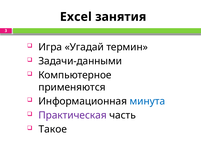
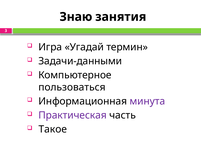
Excel: Excel -> Знаю
применяются: применяются -> пользоваться
минута colour: blue -> purple
